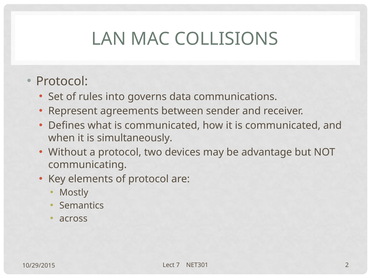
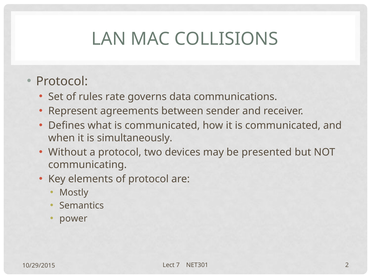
into: into -> rate
advantage: advantage -> presented
across: across -> power
